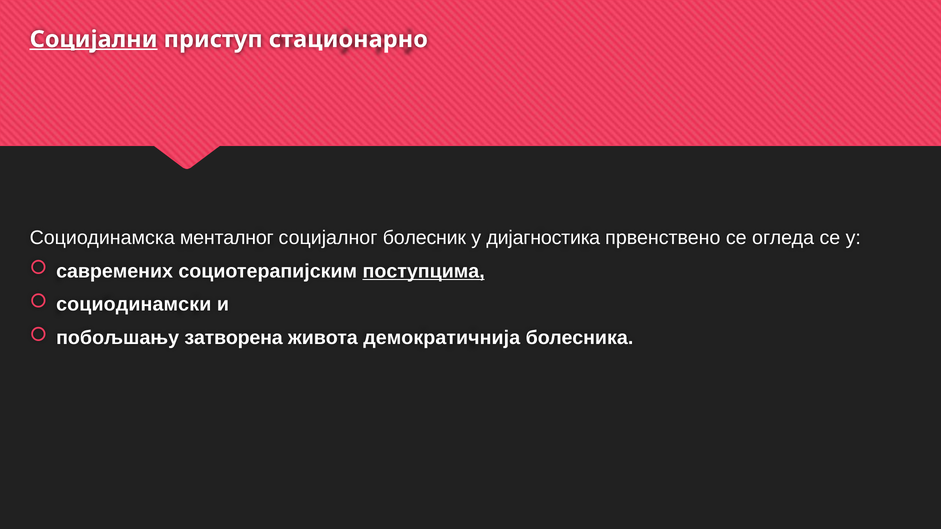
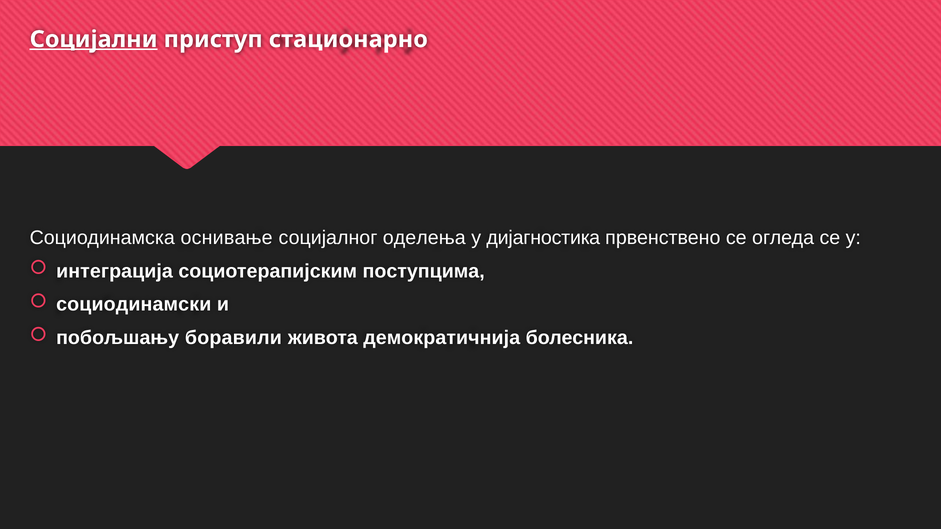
менталног: менталног -> оснивање
болесник: болесник -> оделења
савремених: савремених -> интеграција
поступцима underline: present -> none
затворена: затворена -> боравили
